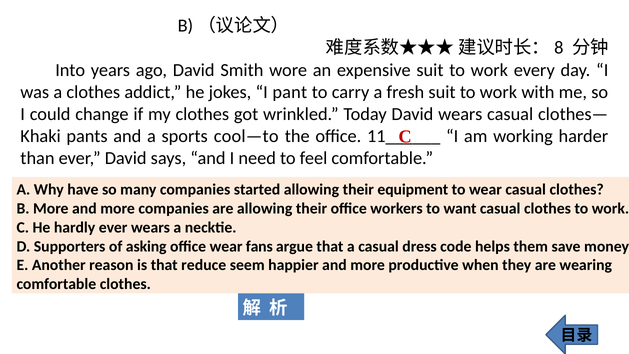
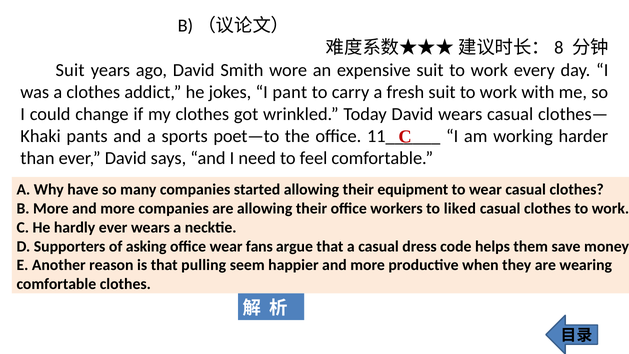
Into at (70, 70): Into -> Suit
cool—to: cool—to -> poet—to
want: want -> liked
reduce: reduce -> pulling
